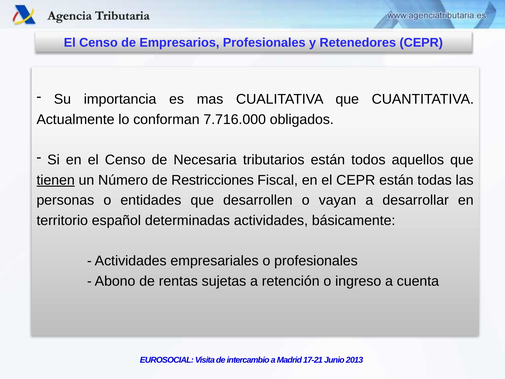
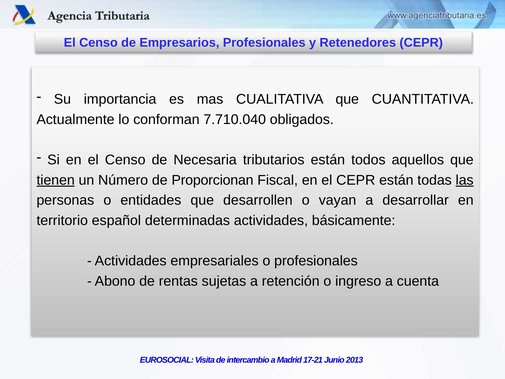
7.716.000: 7.716.000 -> 7.710.040
Restricciones: Restricciones -> Proporcionan
las underline: none -> present
